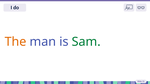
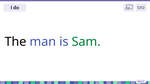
The colour: orange -> black
